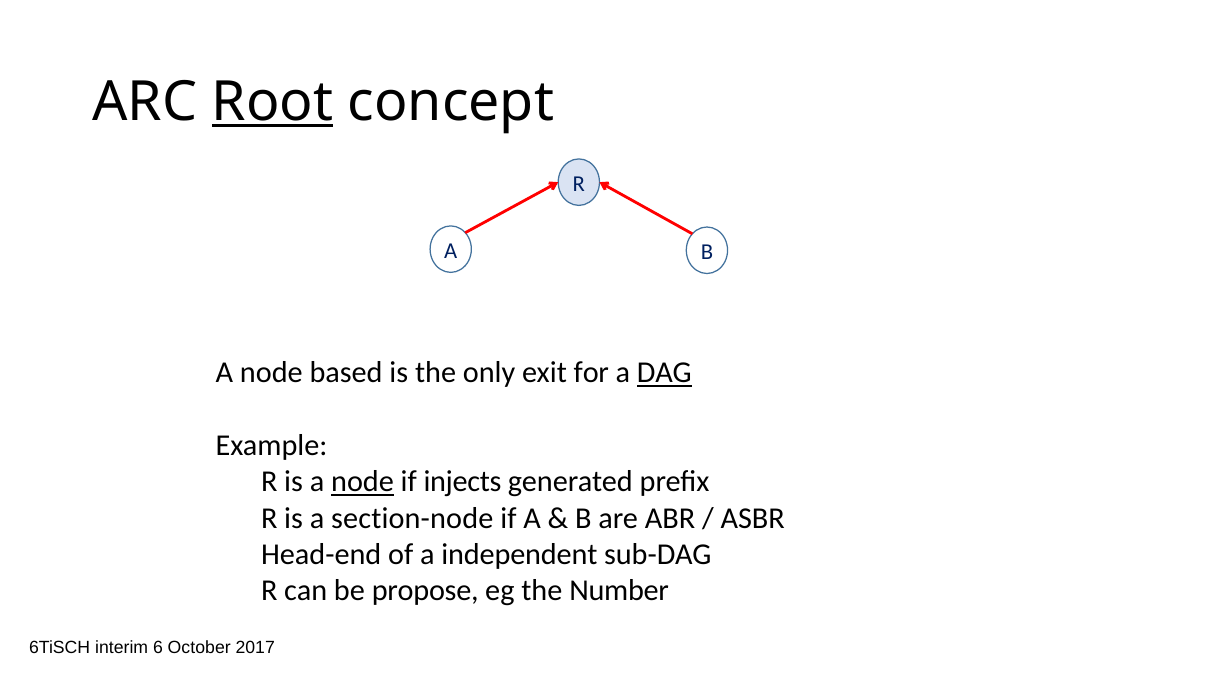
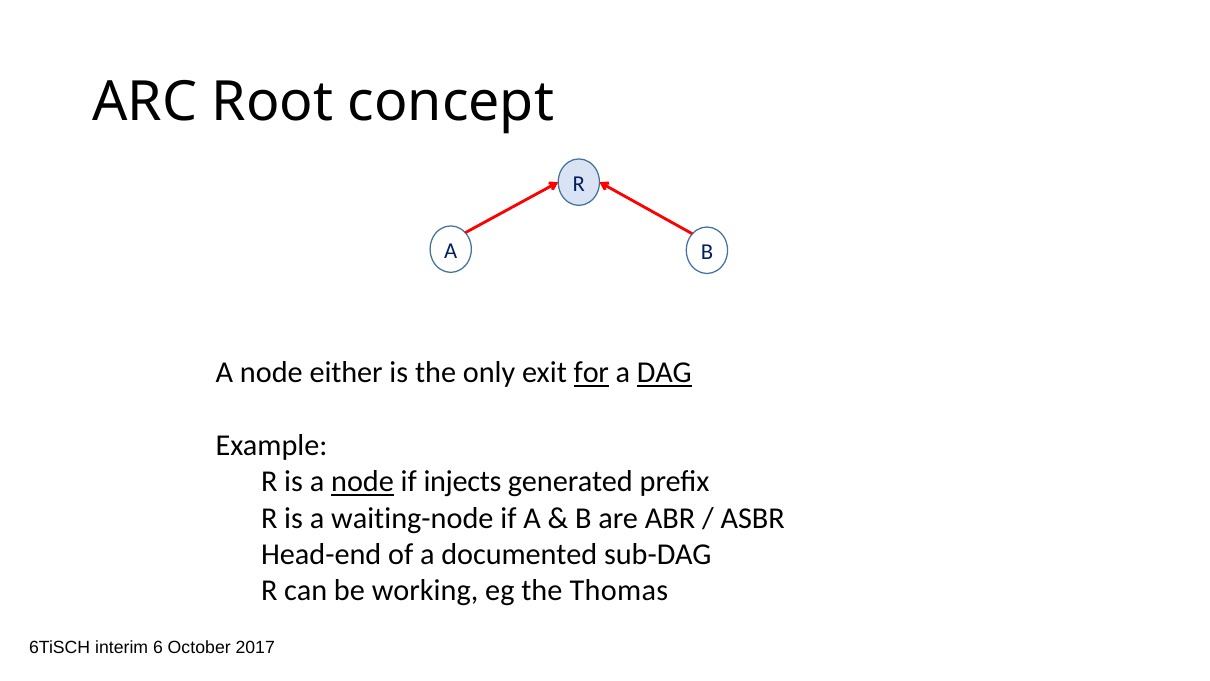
Root underline: present -> none
based: based -> either
for underline: none -> present
section-node: section-node -> waiting-node
independent: independent -> documented
propose: propose -> working
Number: Number -> Thomas
